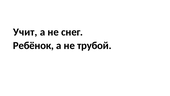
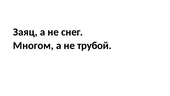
Учит: Учит -> Заяц
Ребёнок: Ребёнок -> Многом
